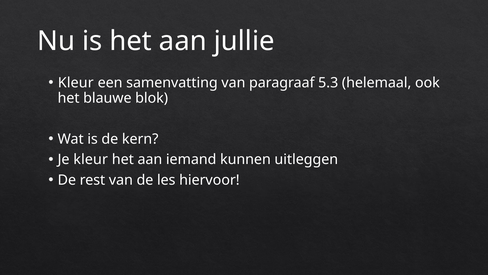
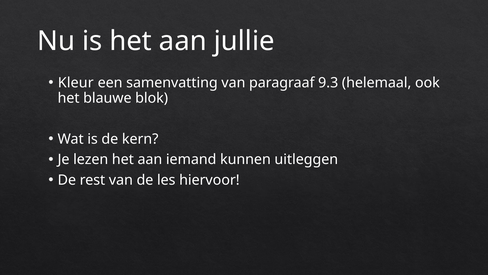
5.3: 5.3 -> 9.3
Je kleur: kleur -> lezen
